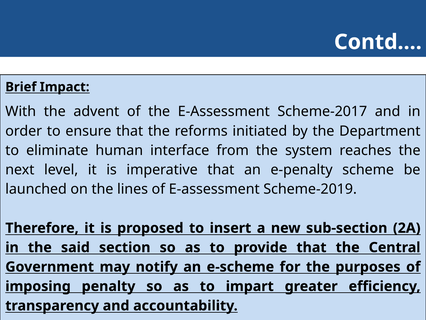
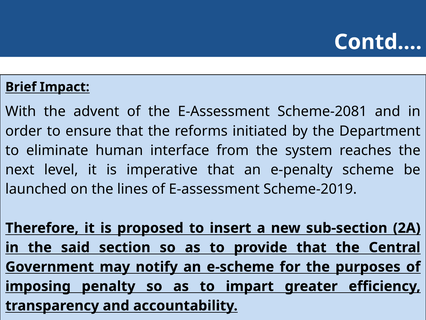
Scheme-2017: Scheme-2017 -> Scheme-2081
